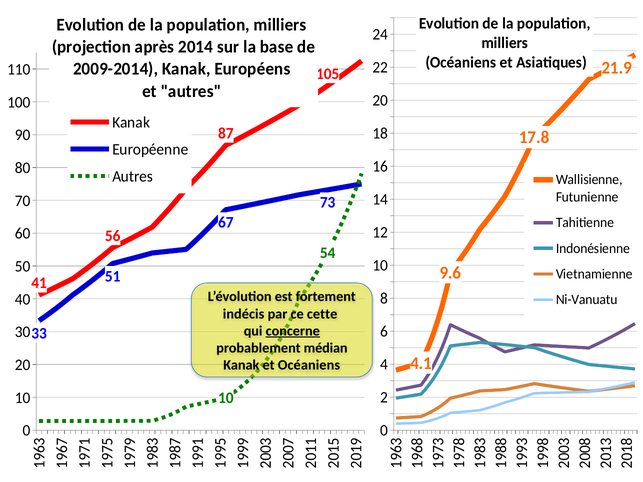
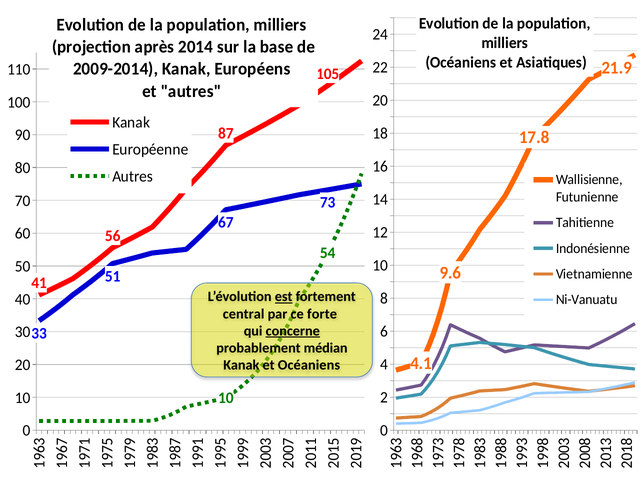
est underline: none -> present
indécis: indécis -> central
cette: cette -> forte
